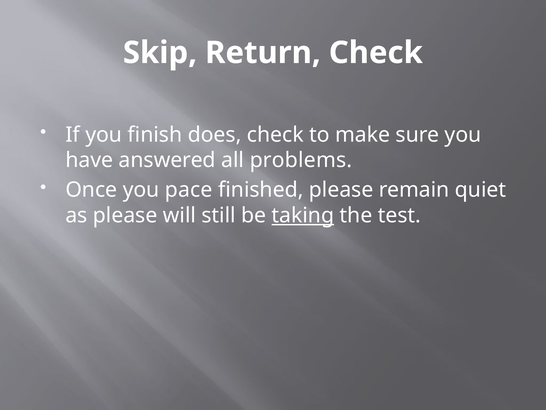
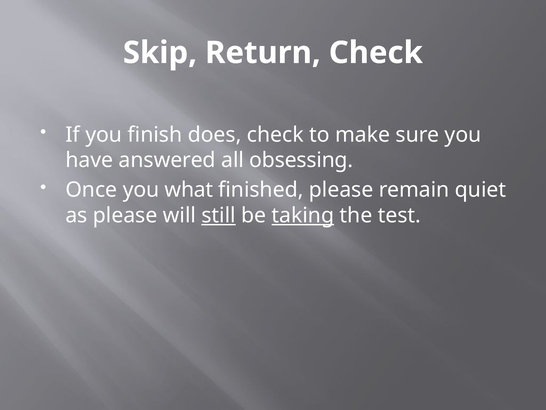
problems: problems -> obsessing
pace: pace -> what
still underline: none -> present
